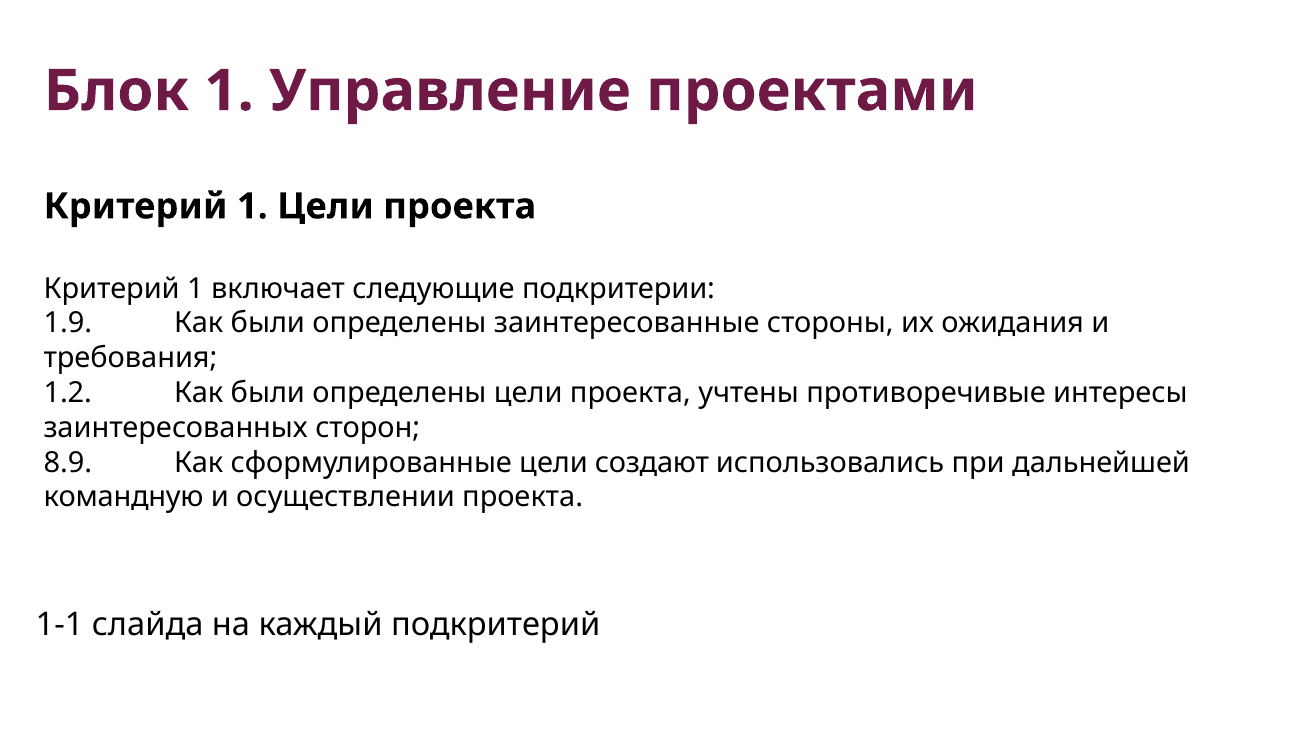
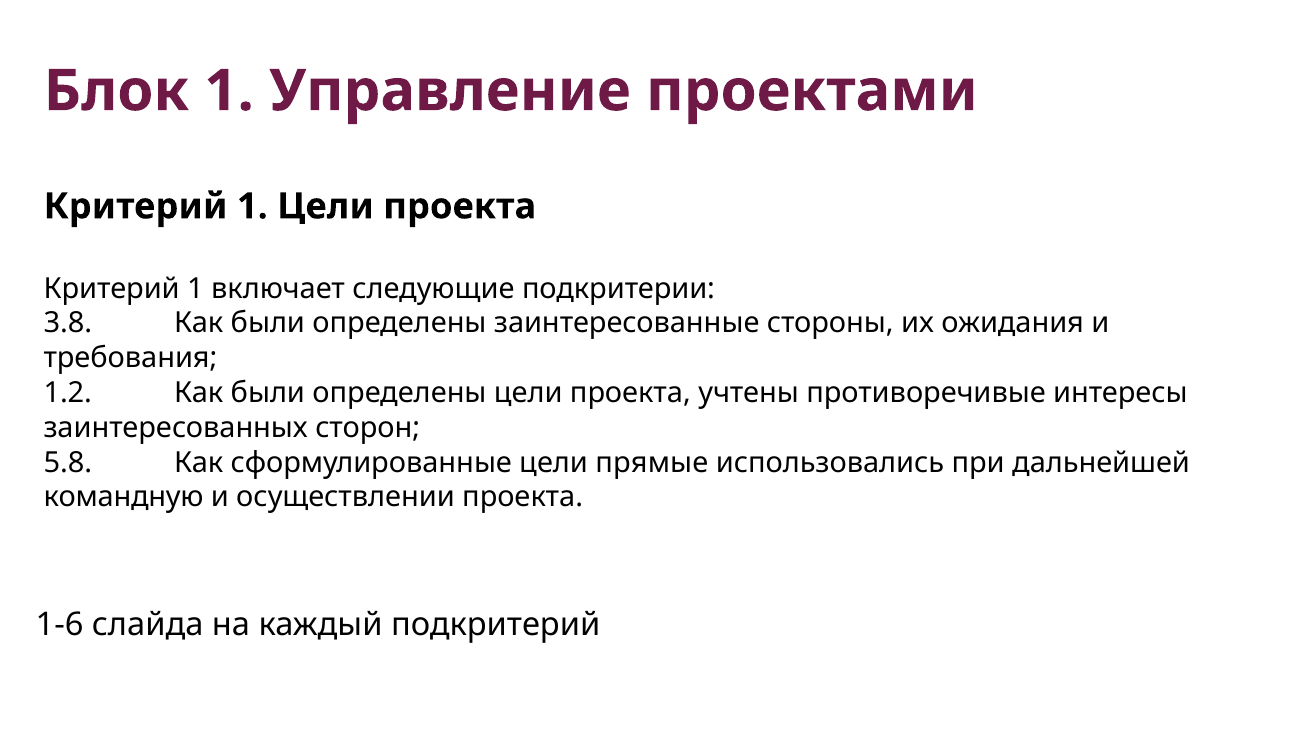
1.9: 1.9 -> 3.8
8.9: 8.9 -> 5.8
создают: создают -> прямые
1-1: 1-1 -> 1-6
